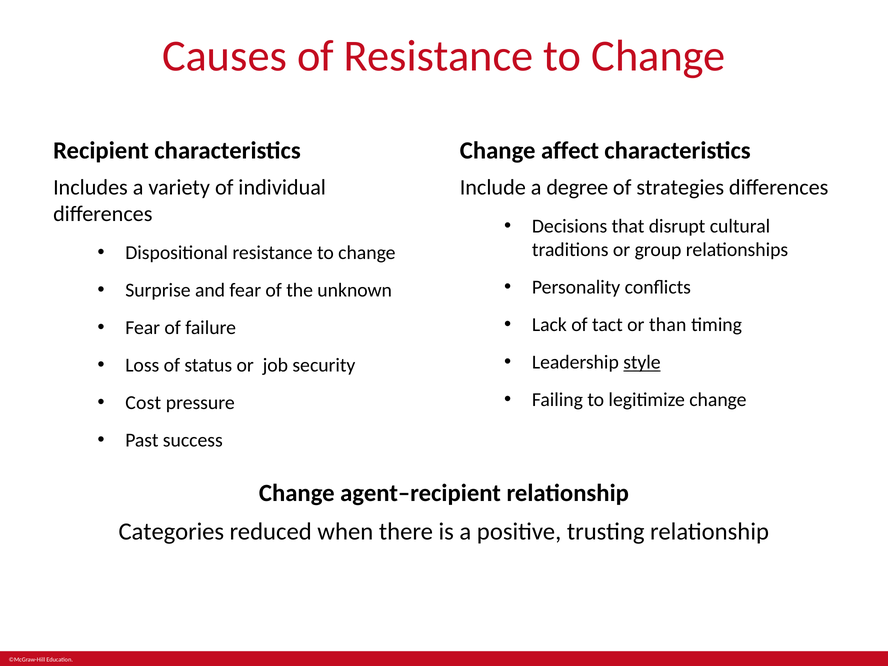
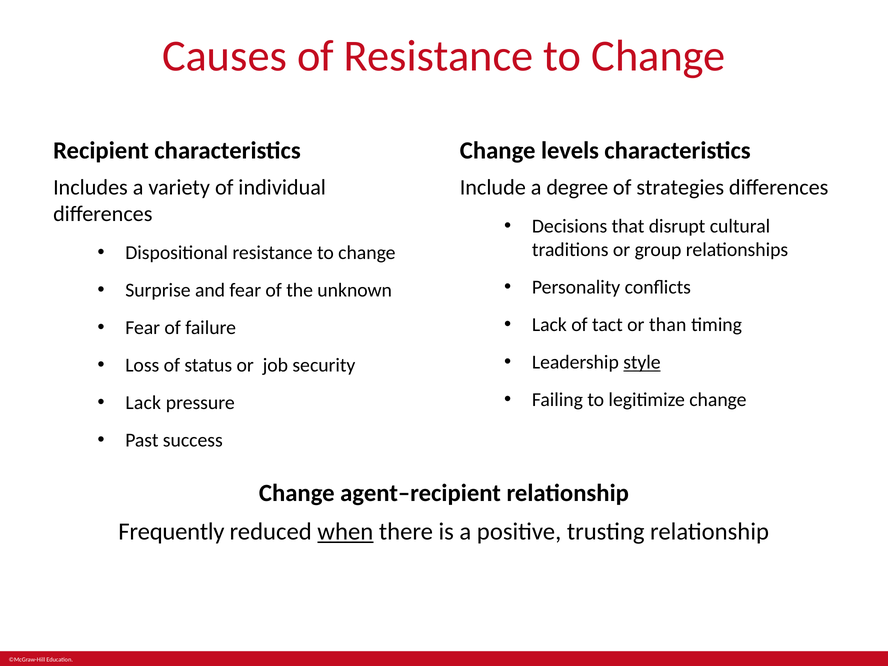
affect: affect -> levels
Cost at (143, 403): Cost -> Lack
Categories: Categories -> Frequently
when underline: none -> present
